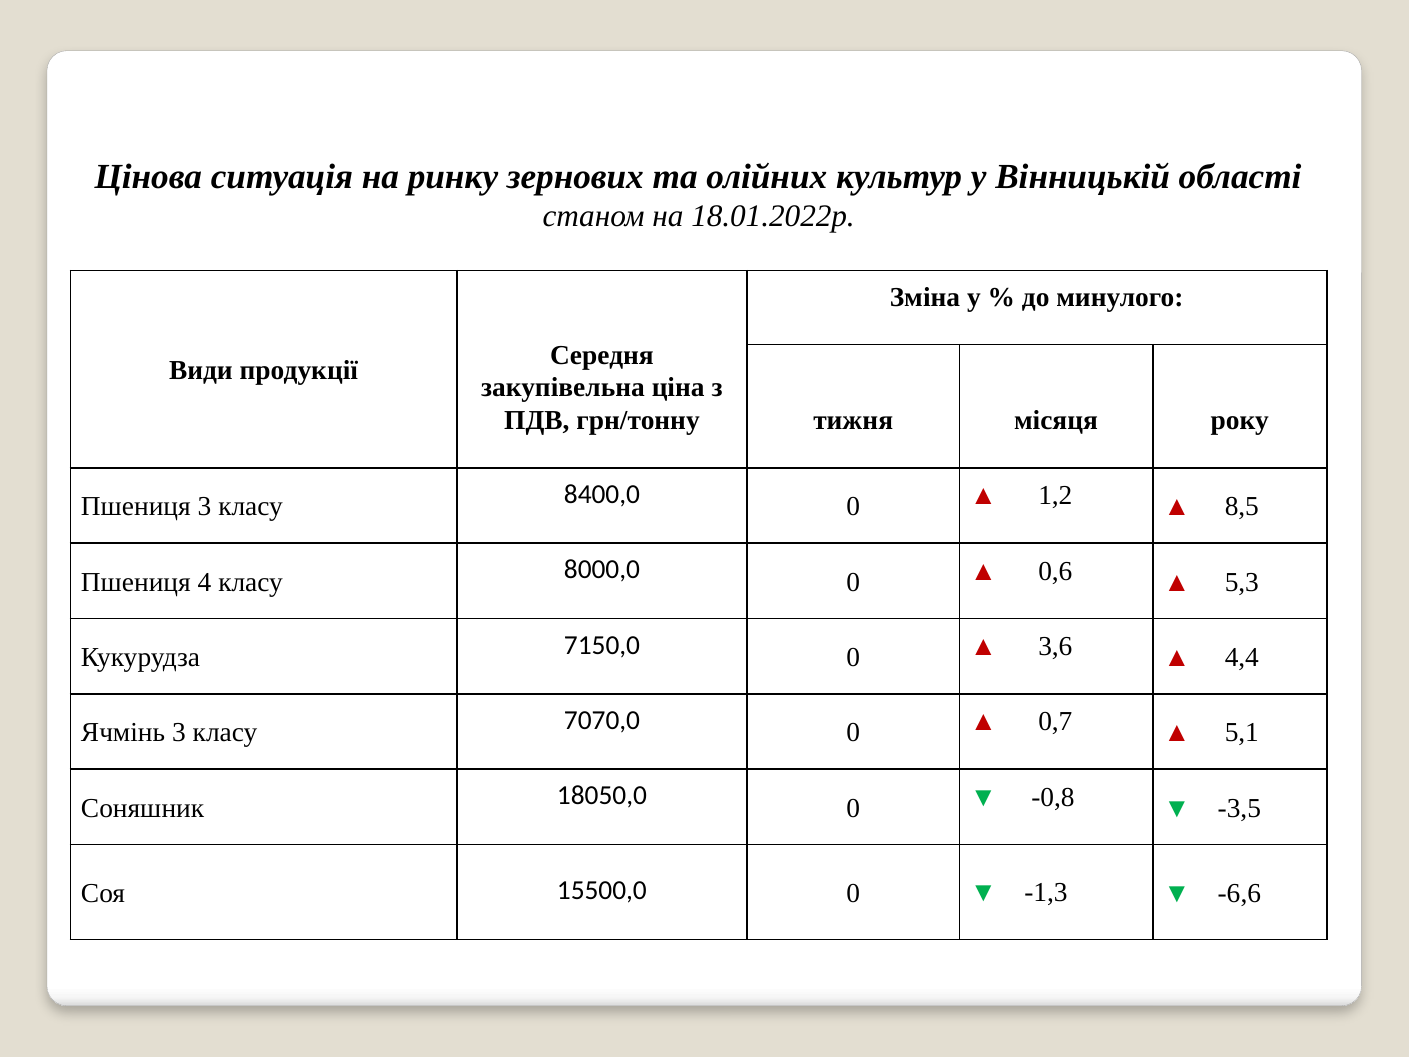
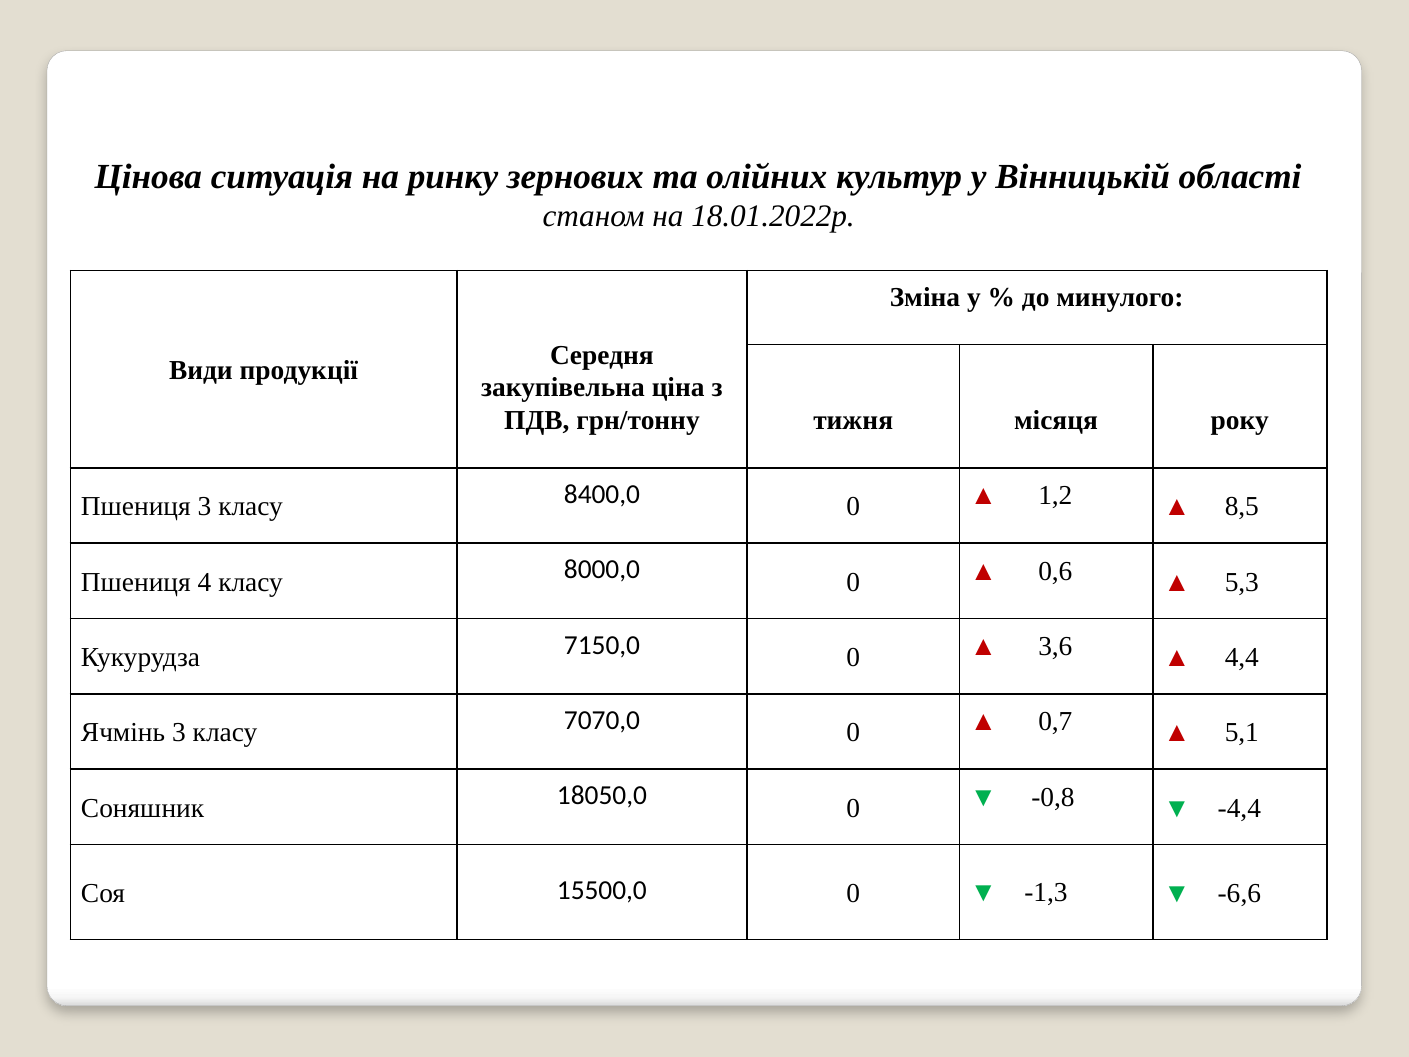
-3,5: -3,5 -> -4,4
